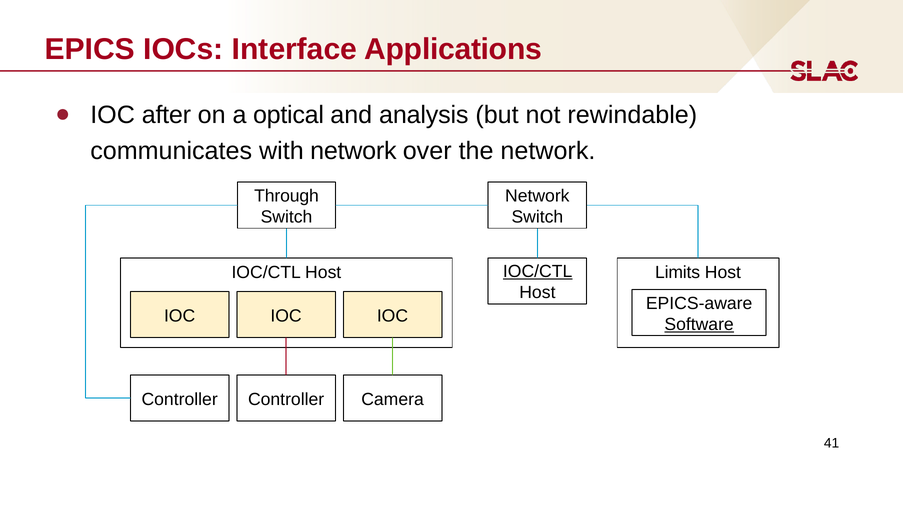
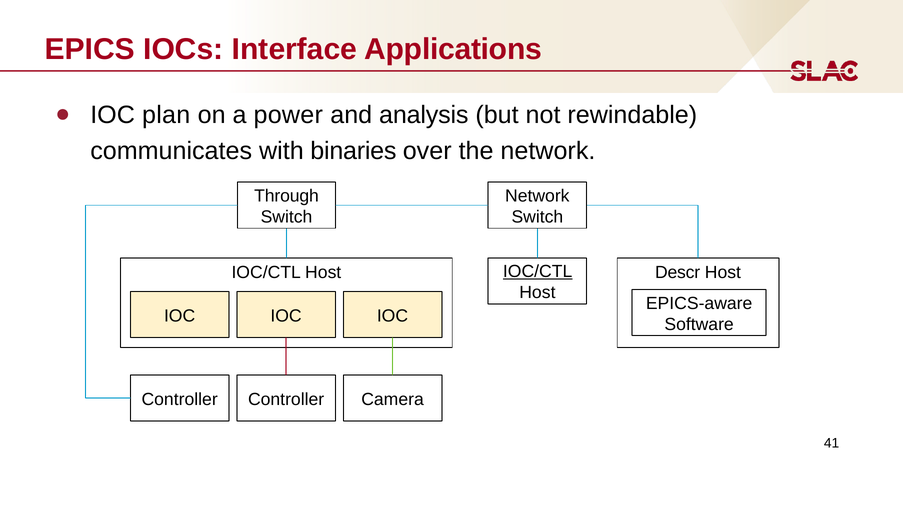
after: after -> plan
optical: optical -> power
with network: network -> binaries
Limits: Limits -> Descr
Software underline: present -> none
